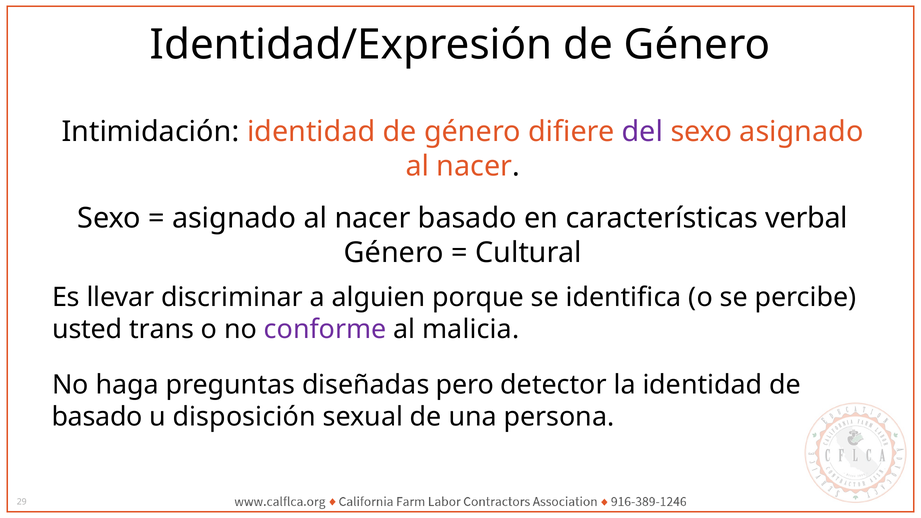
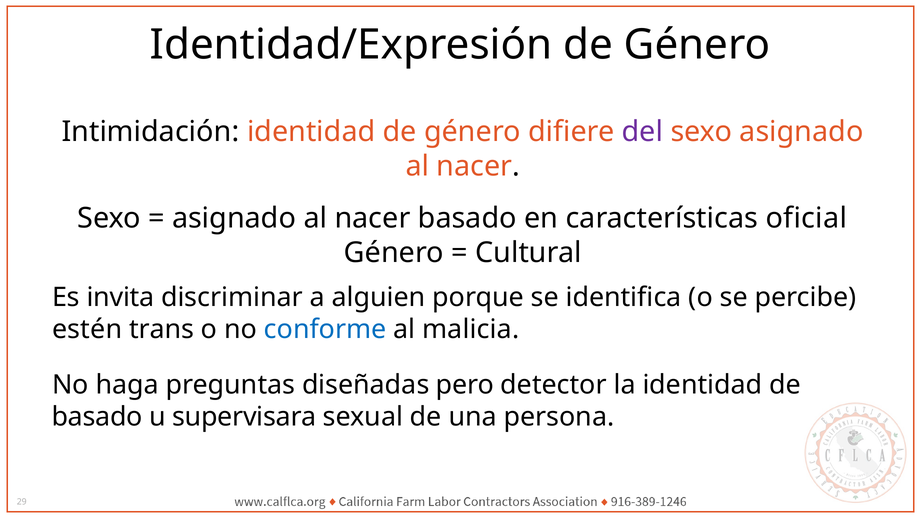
verbal: verbal -> oficial
llevar: llevar -> invita
usted: usted -> estén
conforme colour: purple -> blue
disposición: disposición -> supervisara
